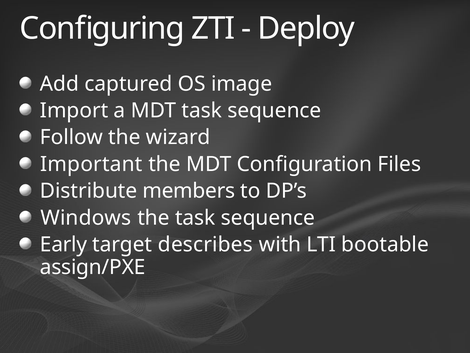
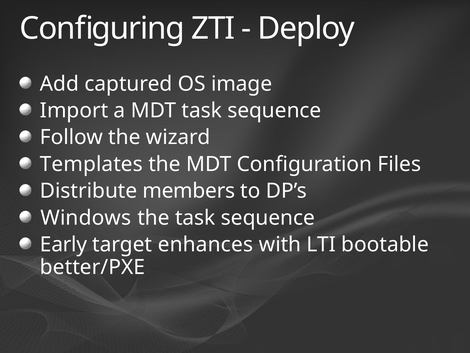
Important: Important -> Templates
describes: describes -> enhances
assign/PXE: assign/PXE -> better/PXE
